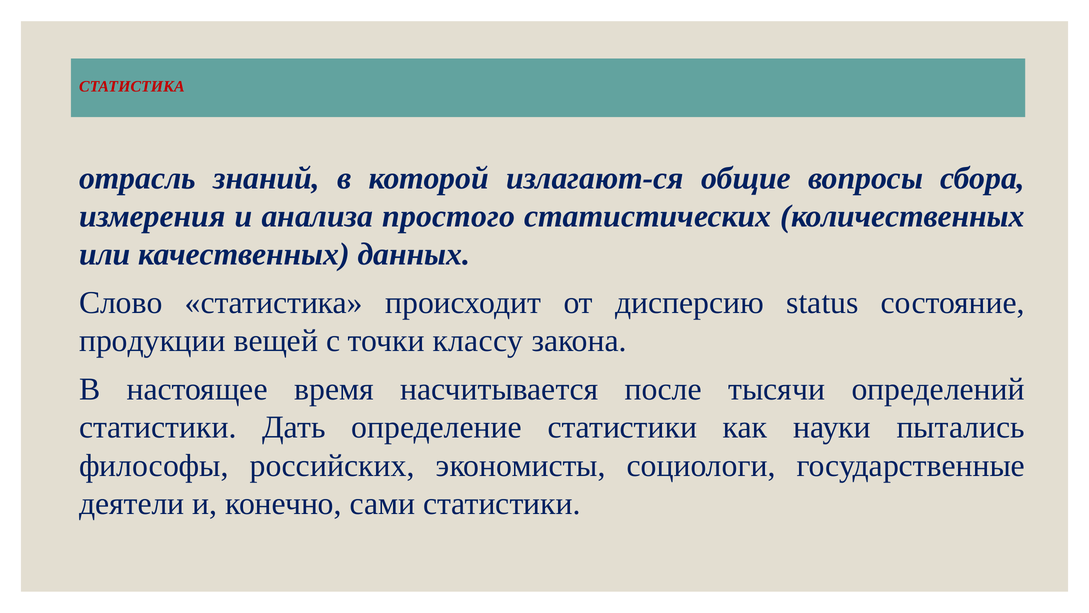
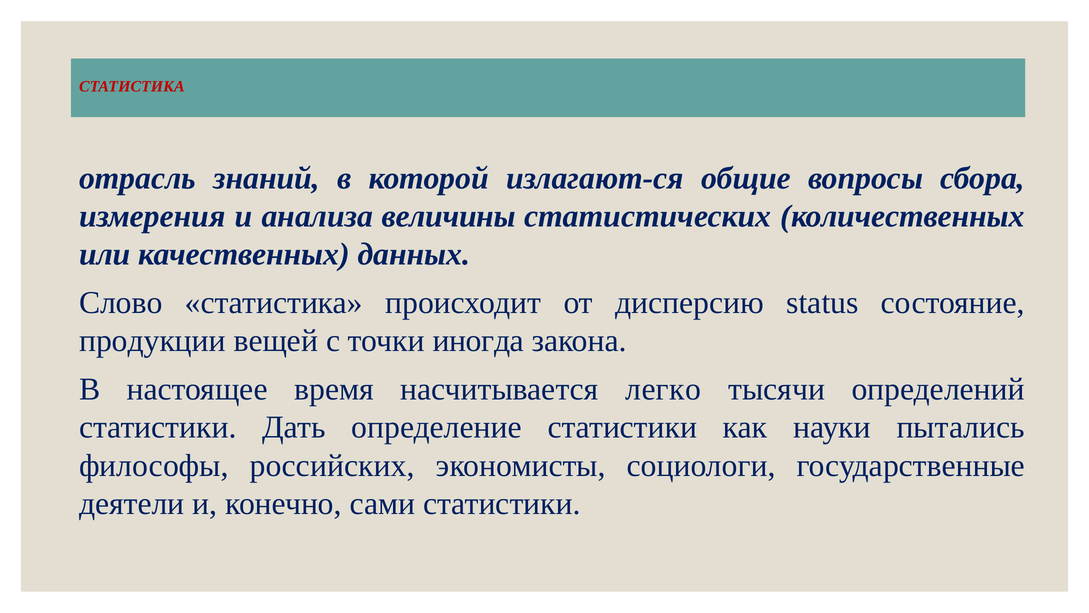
простого: простого -> величины
классу: классу -> иногда
после: после -> легко
